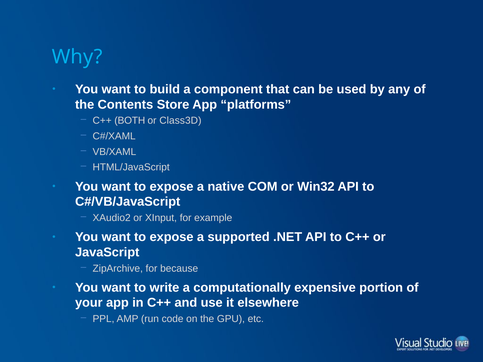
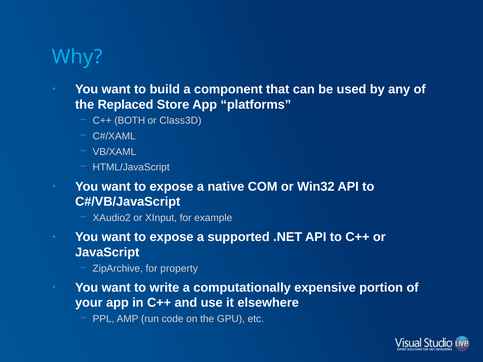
Contents: Contents -> Replaced
because: because -> property
